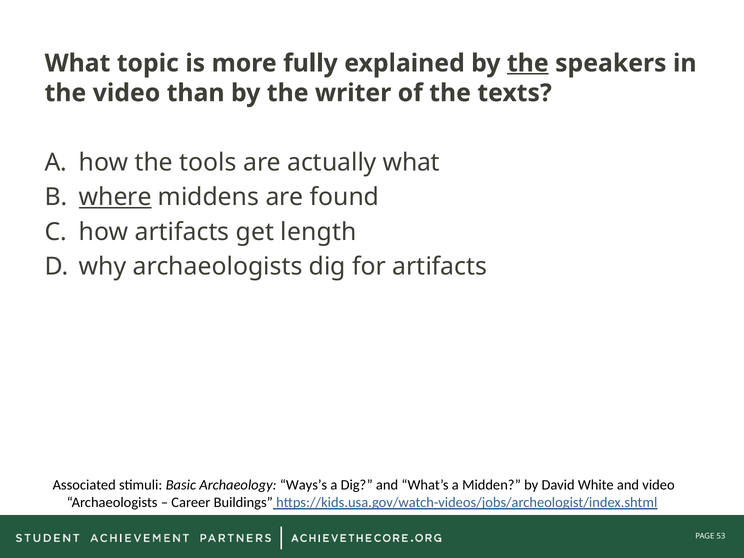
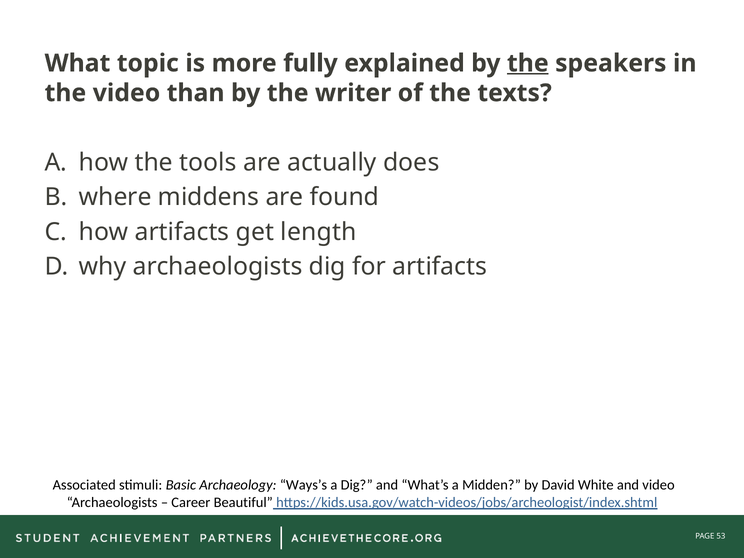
actually what: what -> does
where underline: present -> none
Buildings: Buildings -> Beautiful
